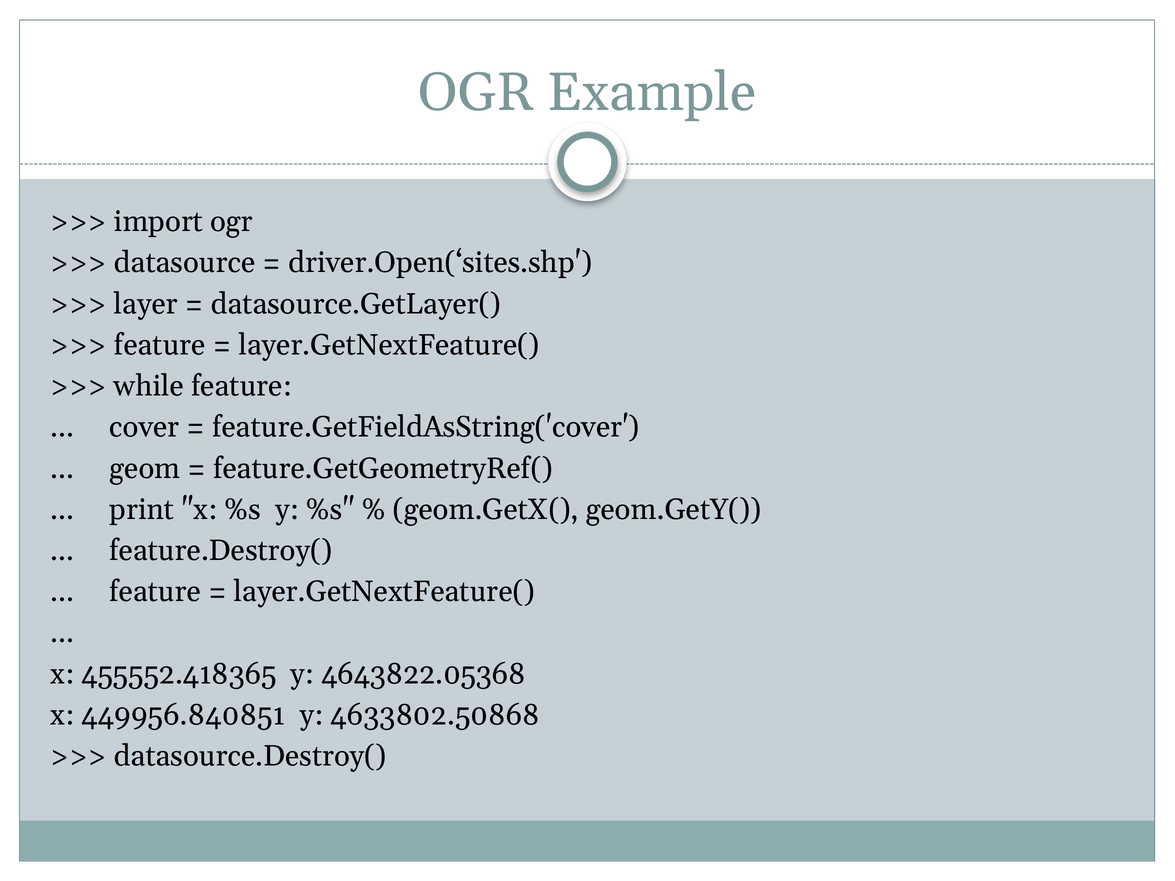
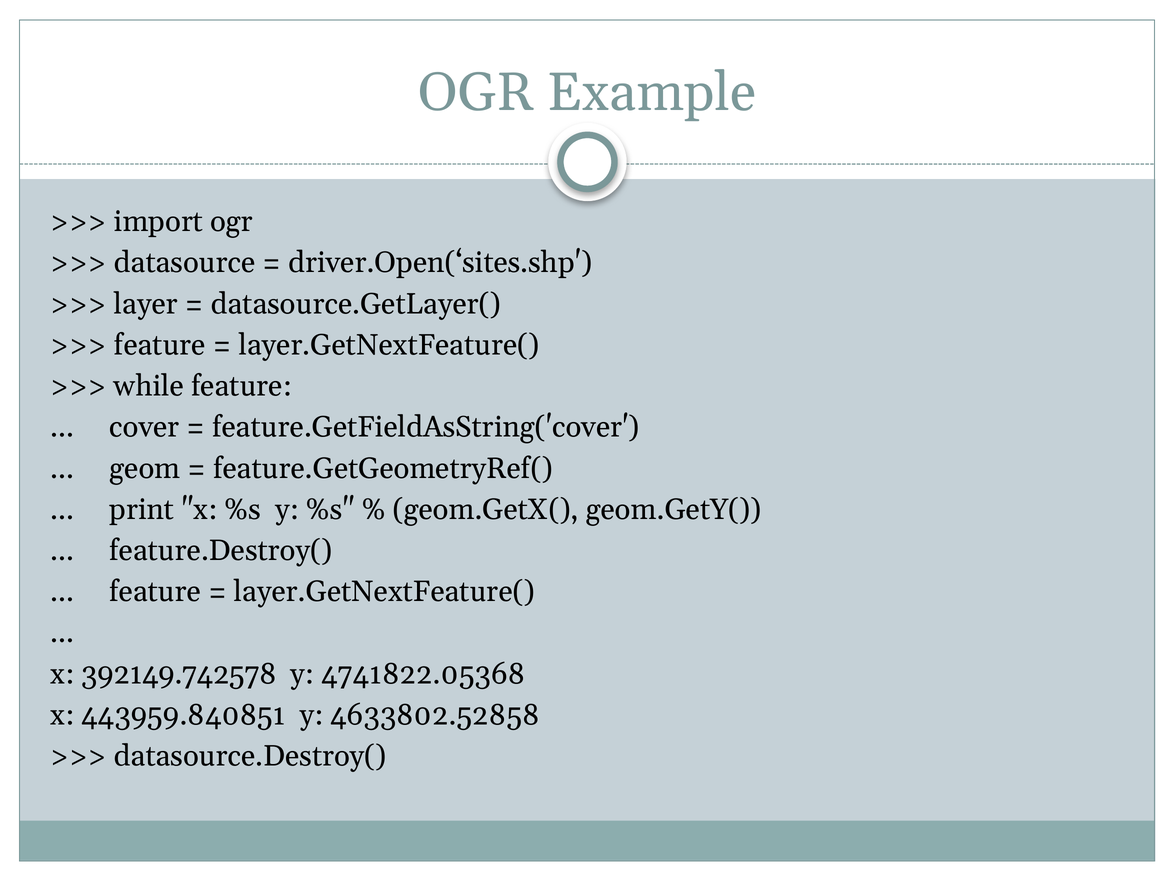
455552.418365: 455552.418365 -> 392149.742578
4643822.05368: 4643822.05368 -> 4741822.05368
449956.840851: 449956.840851 -> 443959.840851
4633802.50868: 4633802.50868 -> 4633802.52858
